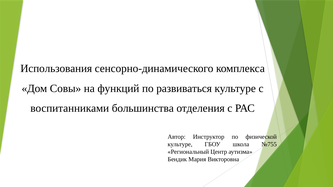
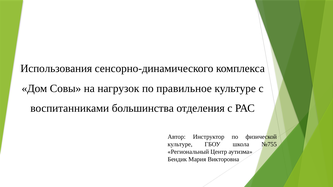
функций: функций -> нагрузок
развиваться: развиваться -> правильное
